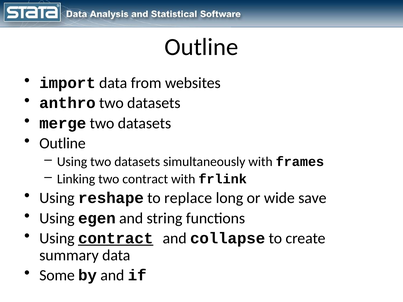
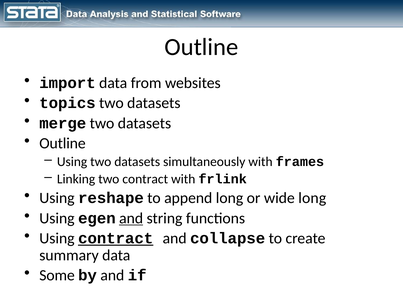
anthro: anthro -> topics
replace: replace -> append
wide save: save -> long
and at (131, 218) underline: none -> present
